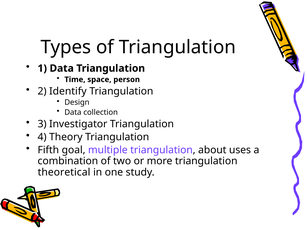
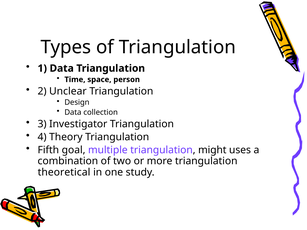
Identify: Identify -> Unclear
about: about -> might
